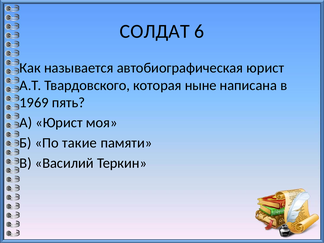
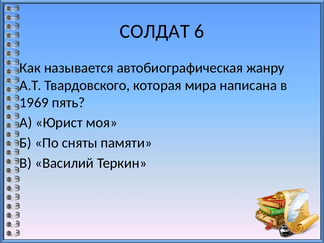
автобиографическая юрист: юрист -> жанру
ныне: ныне -> мира
такие: такие -> сняты
